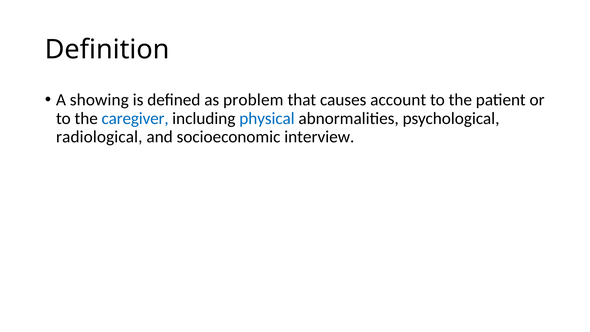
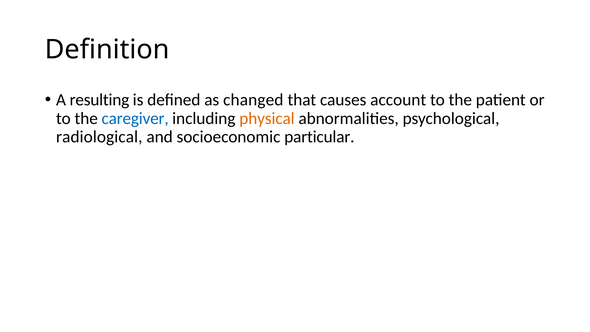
showing: showing -> resulting
problem: problem -> changed
physical colour: blue -> orange
interview: interview -> particular
